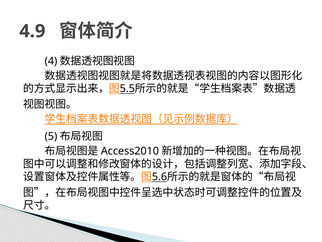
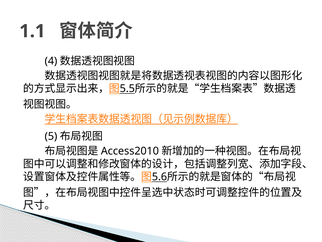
4.9: 4.9 -> 1.1
